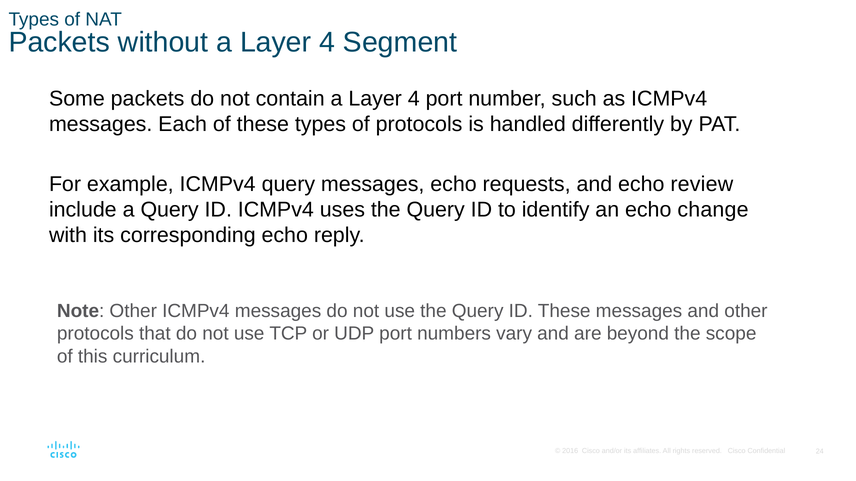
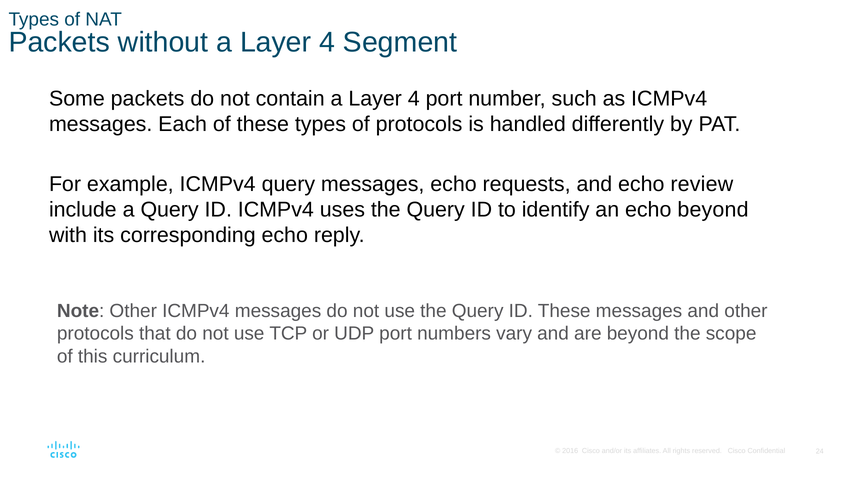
echo change: change -> beyond
